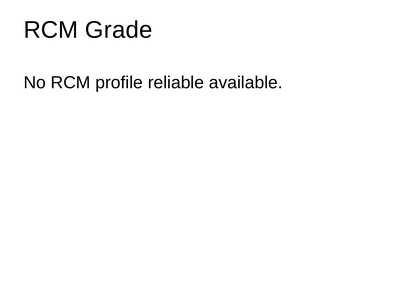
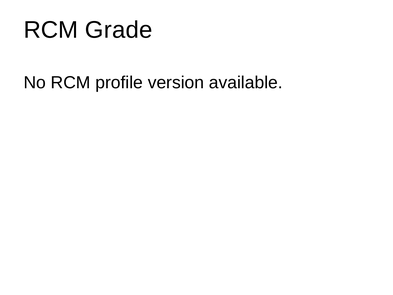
reliable: reliable -> version
